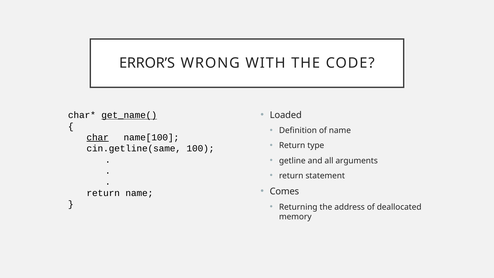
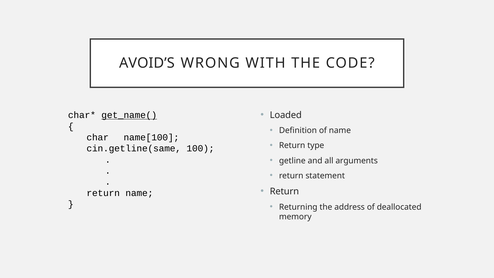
ERROR’S: ERROR’S -> AVOID’S
char underline: present -> none
Comes at (284, 191): Comes -> Return
